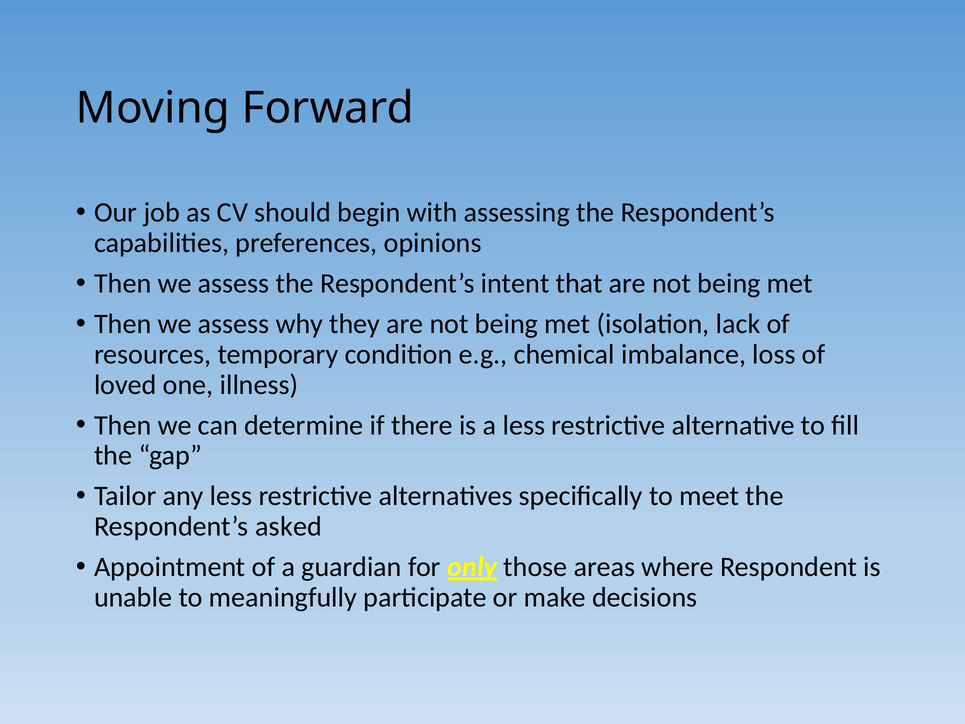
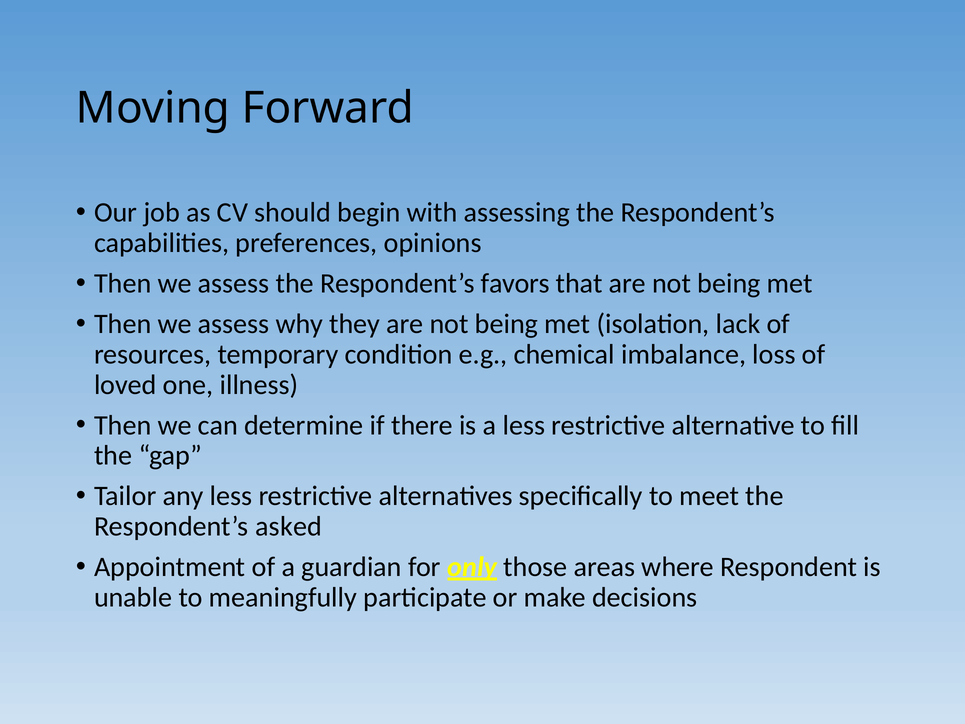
intent: intent -> favors
